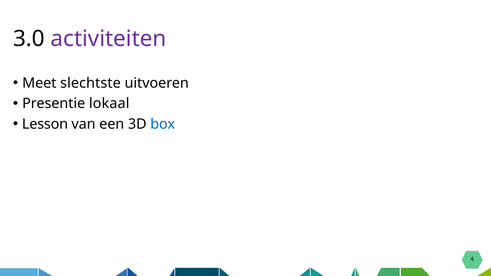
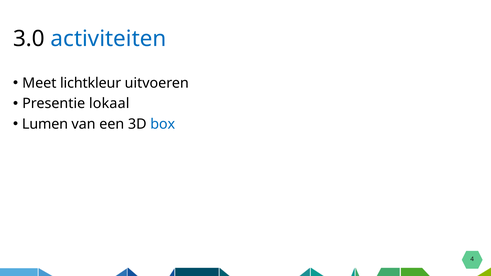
activiteiten colour: purple -> blue
slechtste: slechtste -> lichtkleur
Lesson: Lesson -> Lumen
